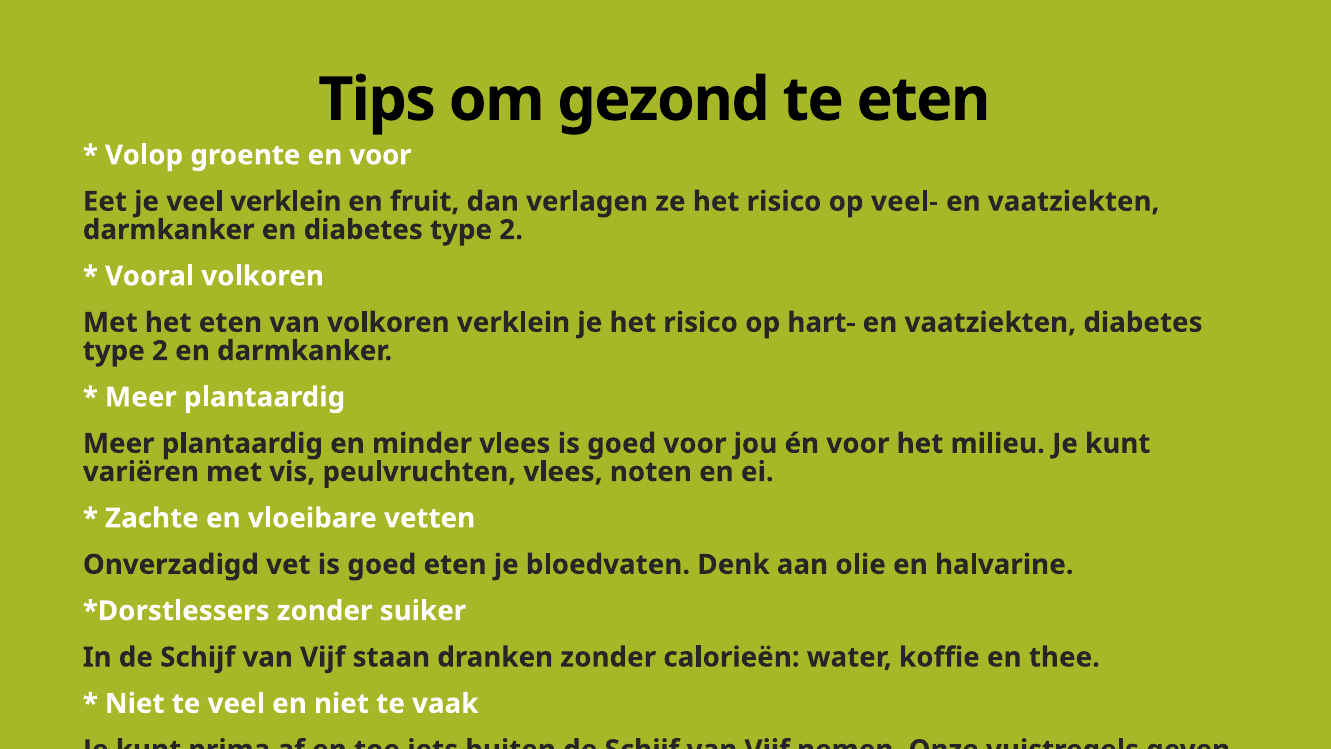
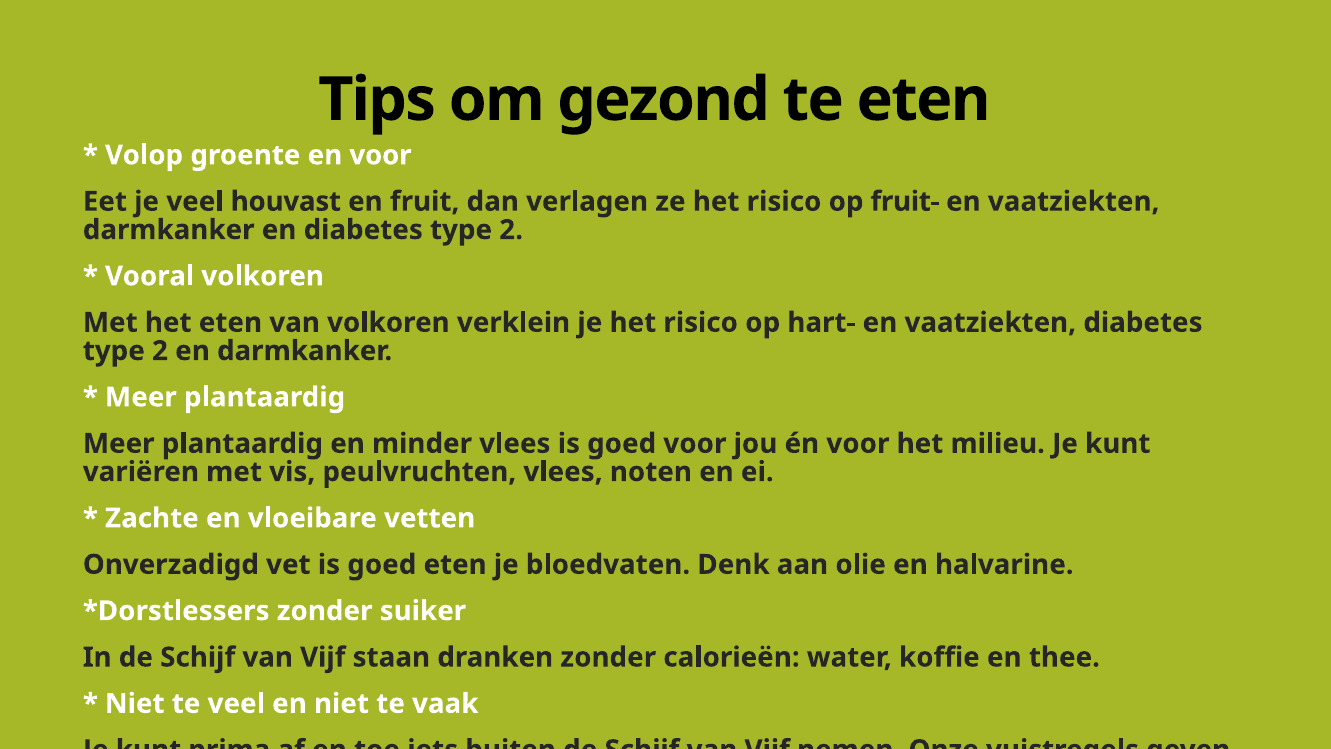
veel verklein: verklein -> houvast
veel-: veel- -> fruit-
